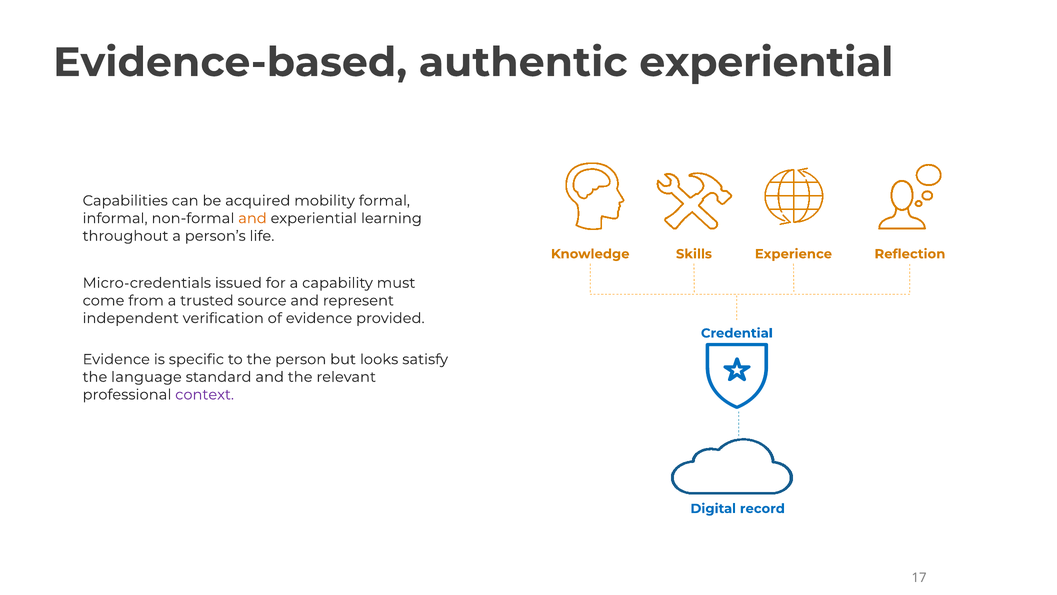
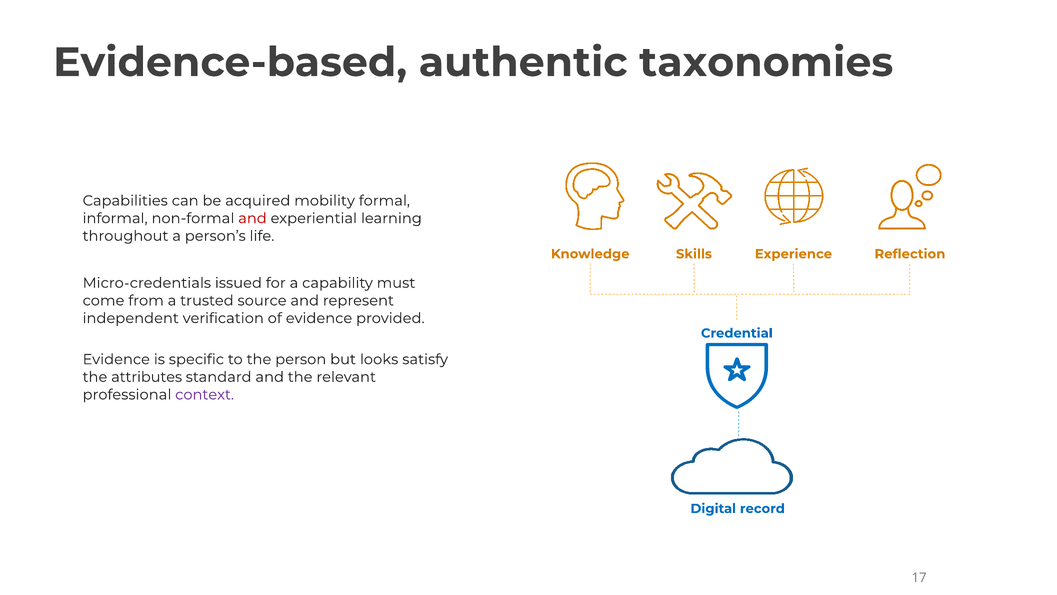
authentic experiential: experiential -> taxonomies
and at (252, 218) colour: orange -> red
language: language -> attributes
